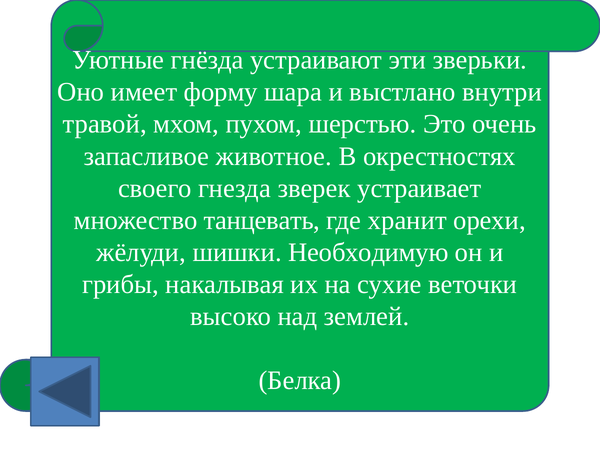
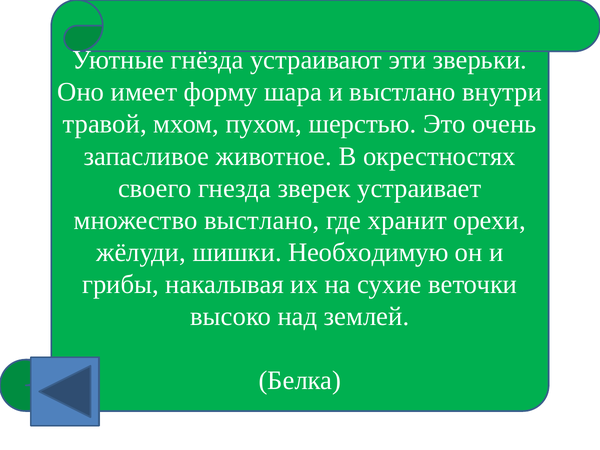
множество танцевать: танцевать -> выстлано
